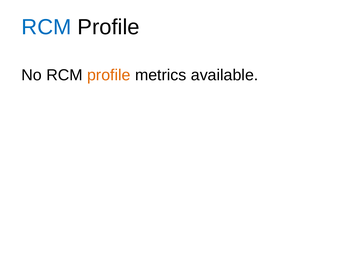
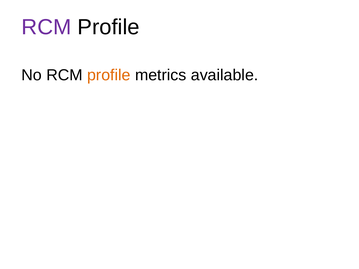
RCM at (46, 27) colour: blue -> purple
